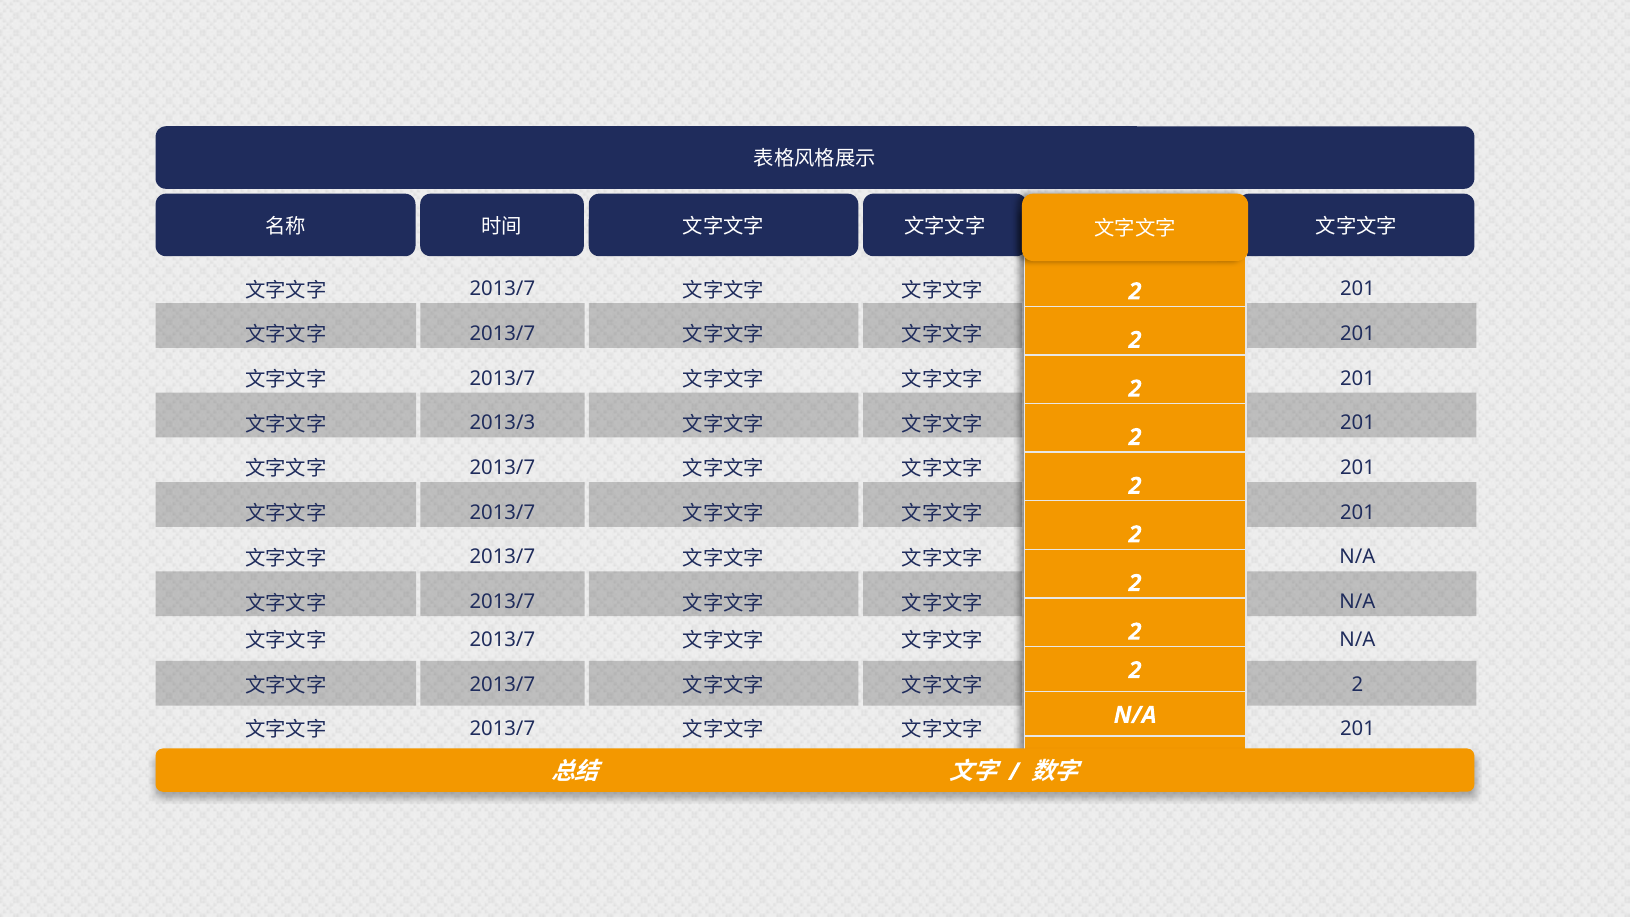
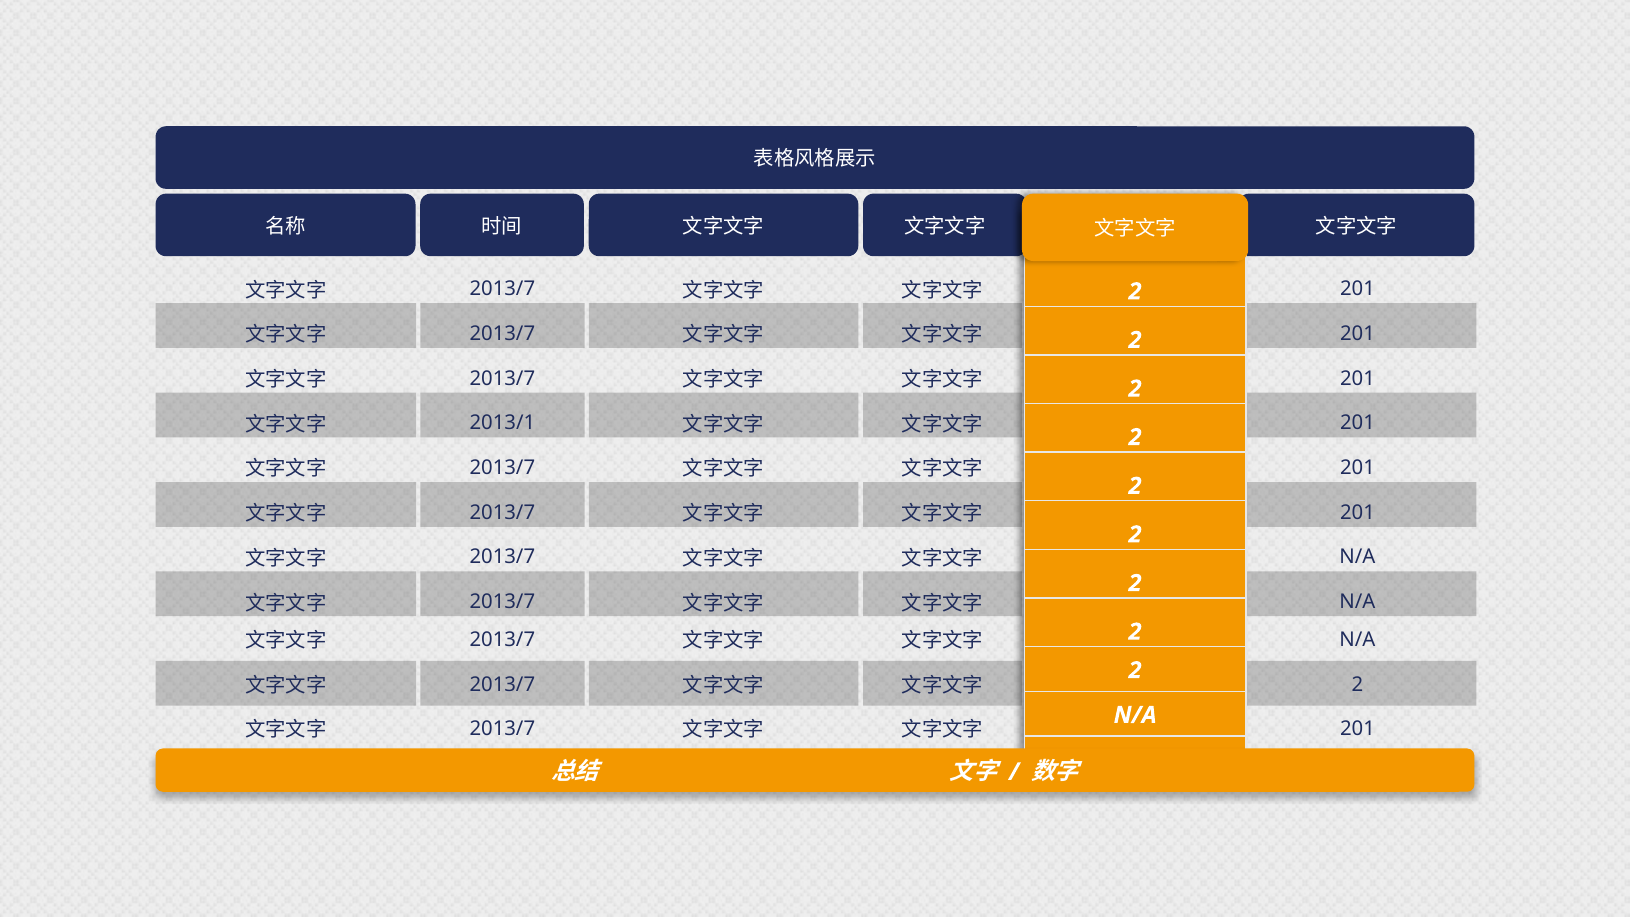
2013/3: 2013/3 -> 2013/1
